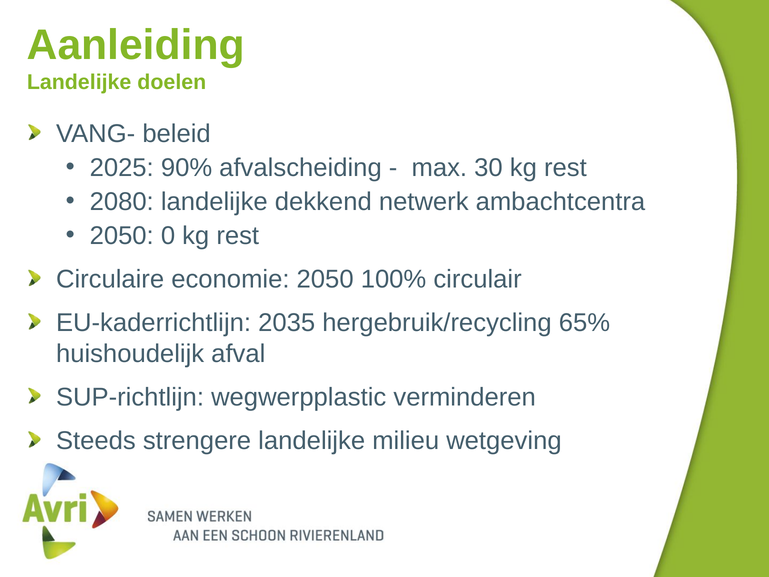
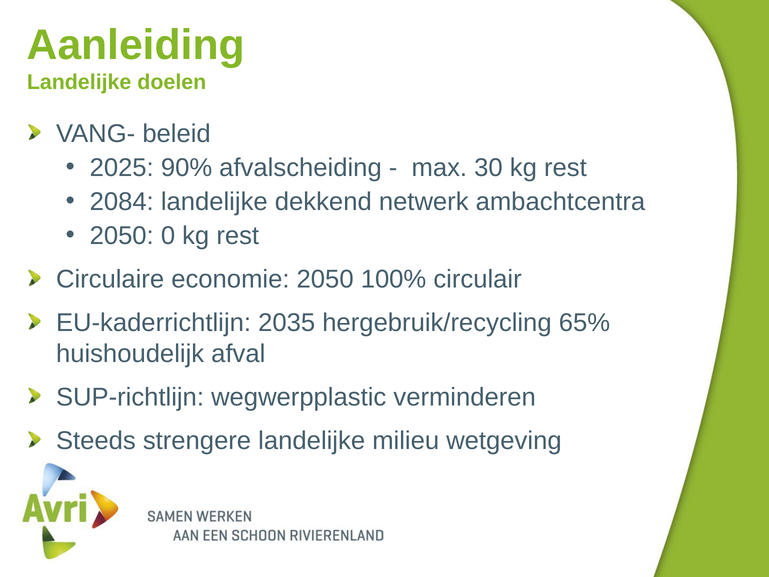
2080: 2080 -> 2084
